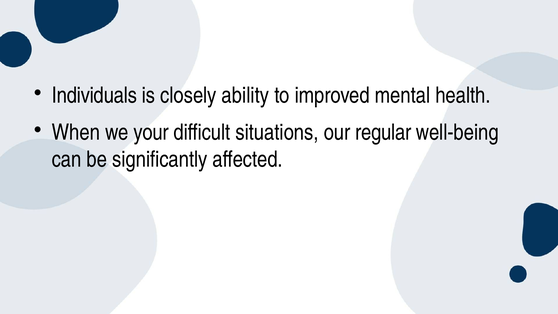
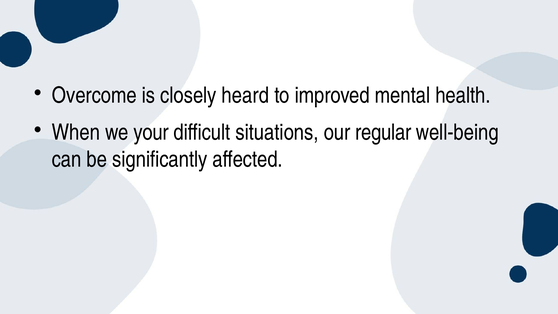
Individuals: Individuals -> Overcome
ability: ability -> heard
